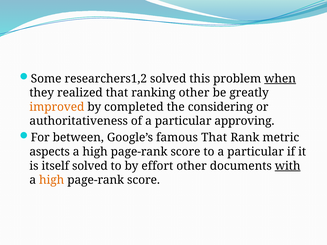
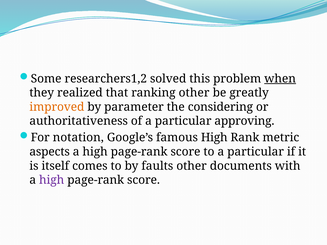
completed: completed -> parameter
between: between -> notation
famous That: That -> High
itself solved: solved -> comes
effort: effort -> faults
with underline: present -> none
high at (52, 180) colour: orange -> purple
